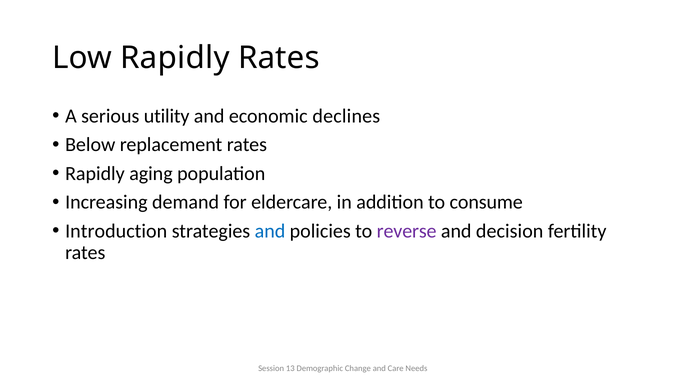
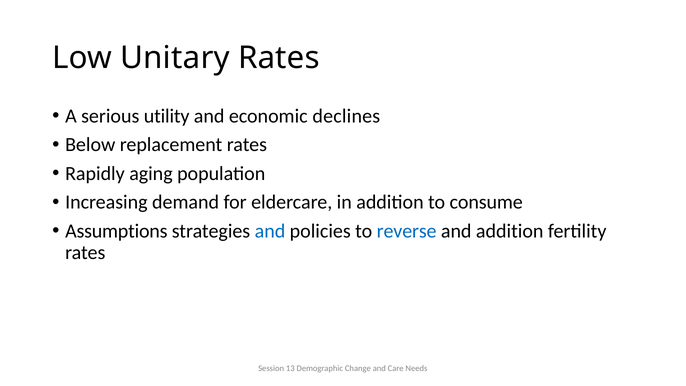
Low Rapidly: Rapidly -> Unitary
Introduction: Introduction -> Assumptions
reverse colour: purple -> blue
and decision: decision -> addition
